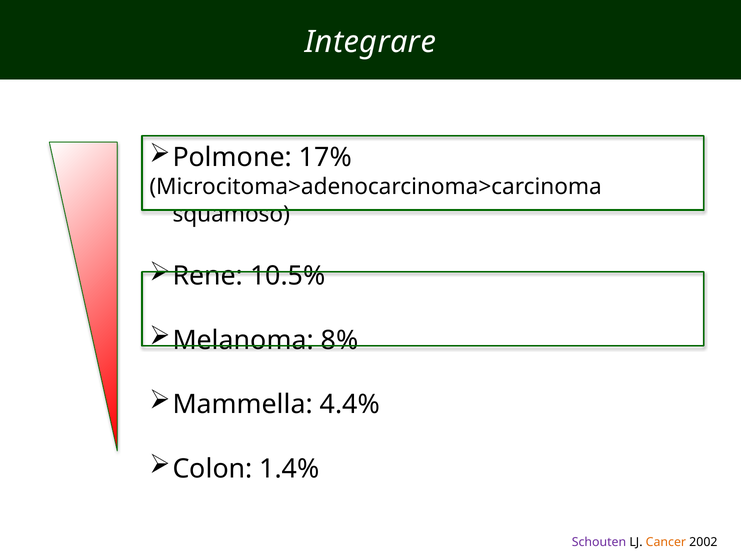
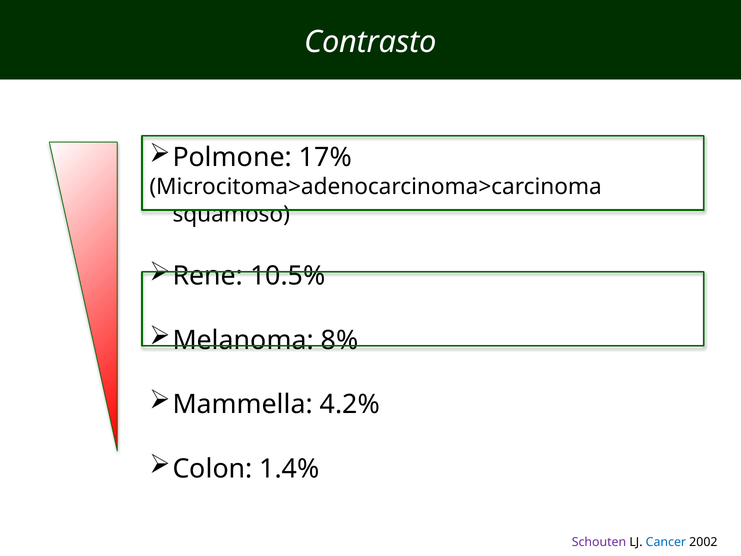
Integrare: Integrare -> Contrasto
4.4%: 4.4% -> 4.2%
Cancer colour: orange -> blue
